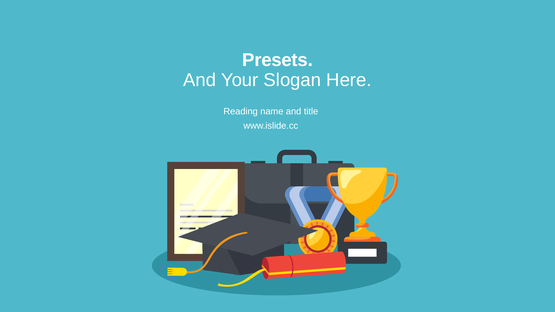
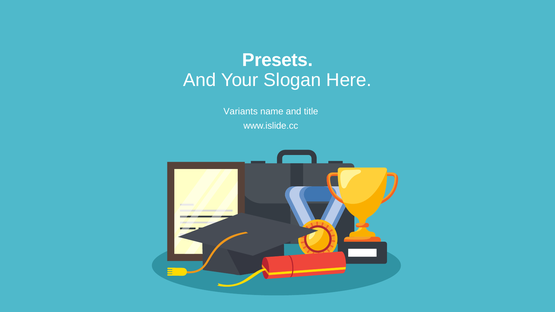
Reading: Reading -> Variants
